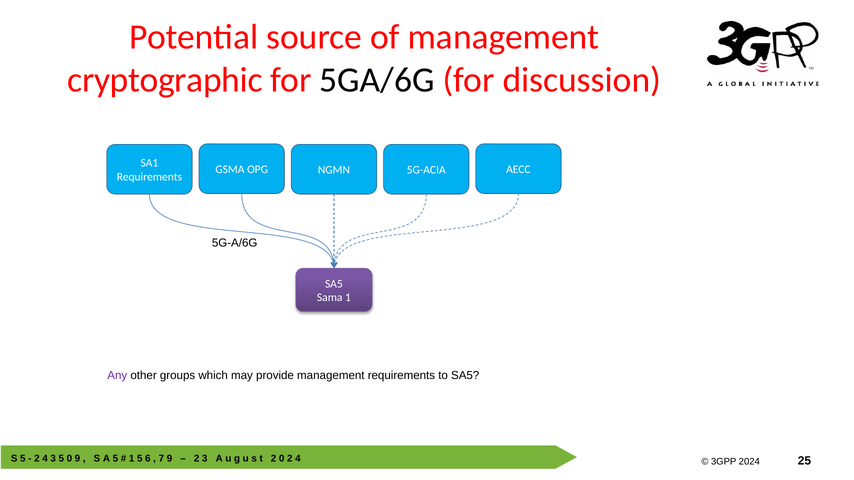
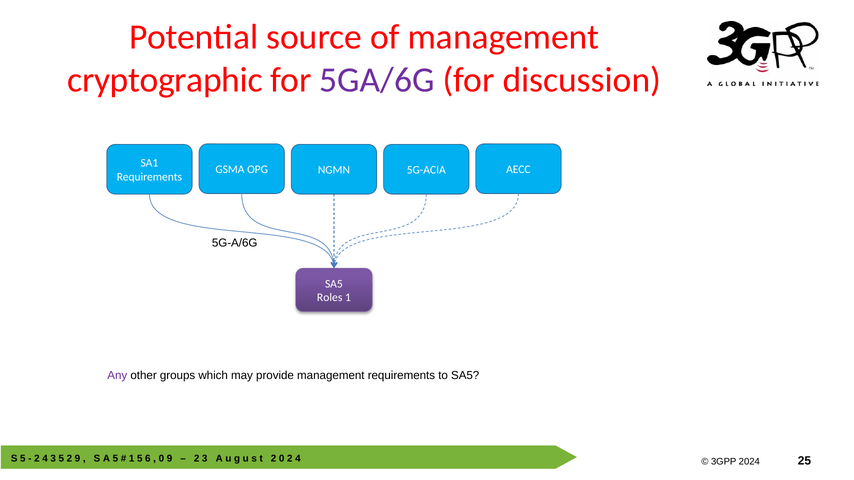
5GA/6G colour: black -> purple
Sama: Sama -> Roles
0 at (69, 459): 0 -> 2
7 at (161, 459): 7 -> 0
